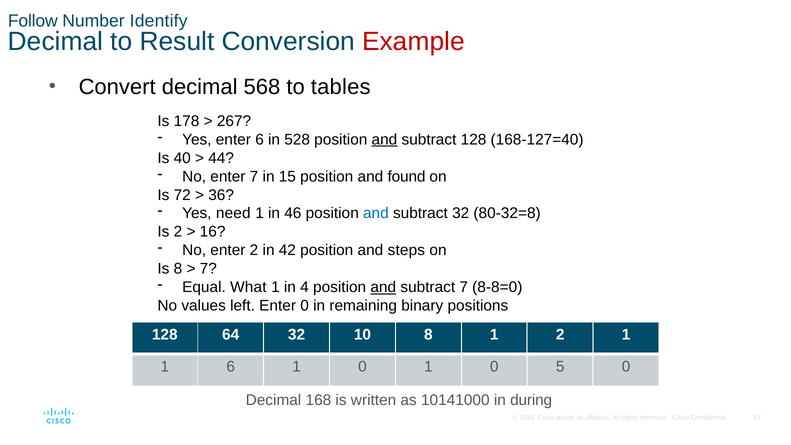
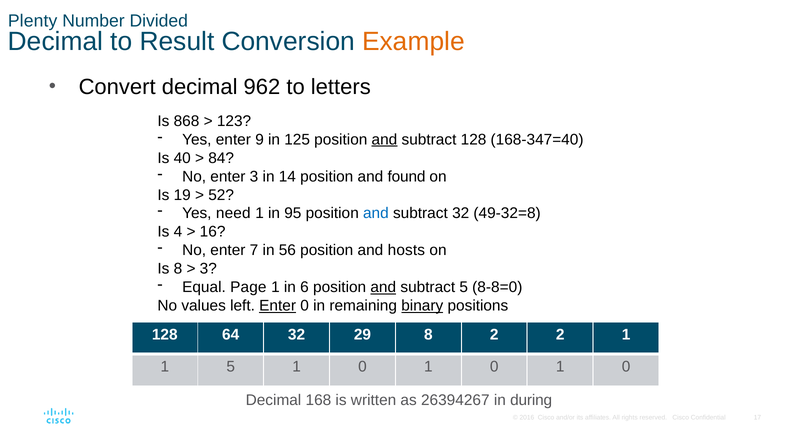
Follow: Follow -> Plenty
Identify: Identify -> Divided
Example colour: red -> orange
568: 568 -> 962
tables: tables -> letters
178: 178 -> 868
267: 267 -> 123
enter 6: 6 -> 9
528: 528 -> 125
168-127=40: 168-127=40 -> 168-347=40
44: 44 -> 84
enter 7: 7 -> 3
15: 15 -> 14
72: 72 -> 19
36: 36 -> 52
46: 46 -> 95
80-32=8: 80-32=8 -> 49-32=8
Is 2: 2 -> 4
enter 2: 2 -> 7
42: 42 -> 56
steps: steps -> hosts
7 at (208, 269): 7 -> 3
What: What -> Page
4: 4 -> 6
subtract 7: 7 -> 5
Enter at (278, 306) underline: none -> present
binary underline: none -> present
10: 10 -> 29
8 1: 1 -> 2
1 6: 6 -> 5
0 1 0 5: 5 -> 1
10141000: 10141000 -> 26394267
